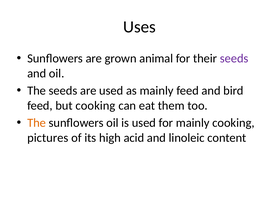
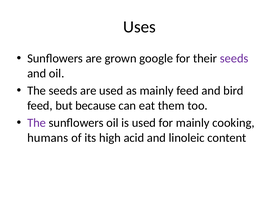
animal: animal -> google
but cooking: cooking -> because
The at (37, 123) colour: orange -> purple
pictures: pictures -> humans
